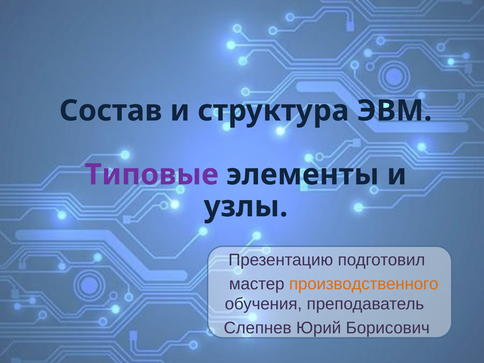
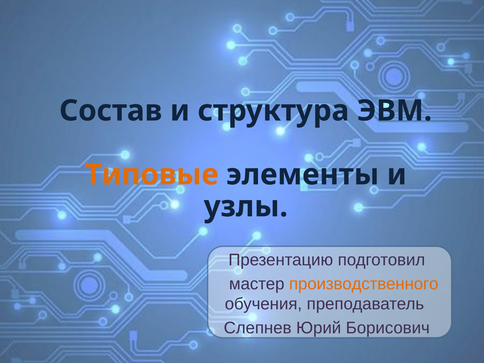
Типовые colour: purple -> orange
